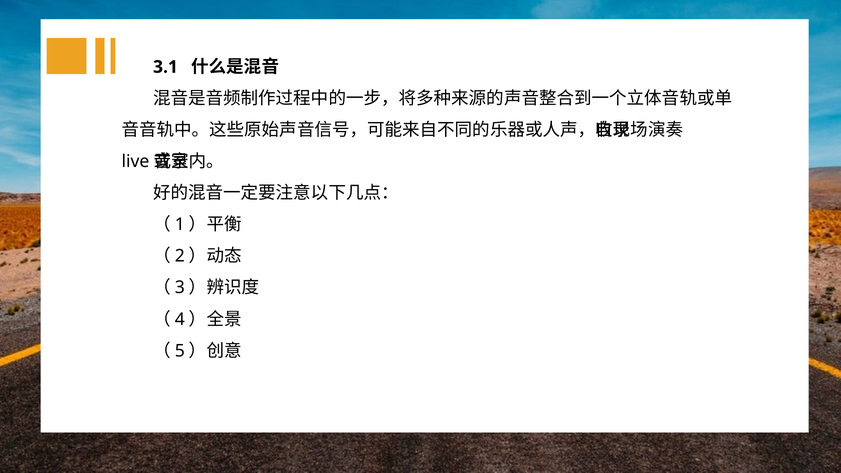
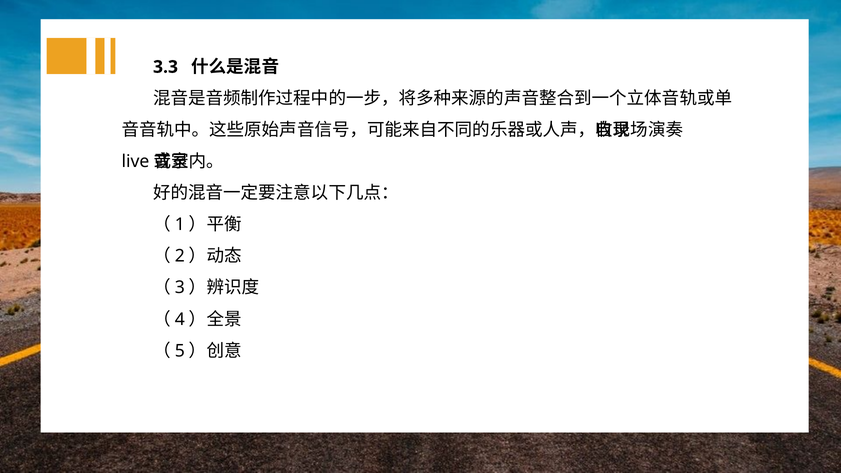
3.1: 3.1 -> 3.3
